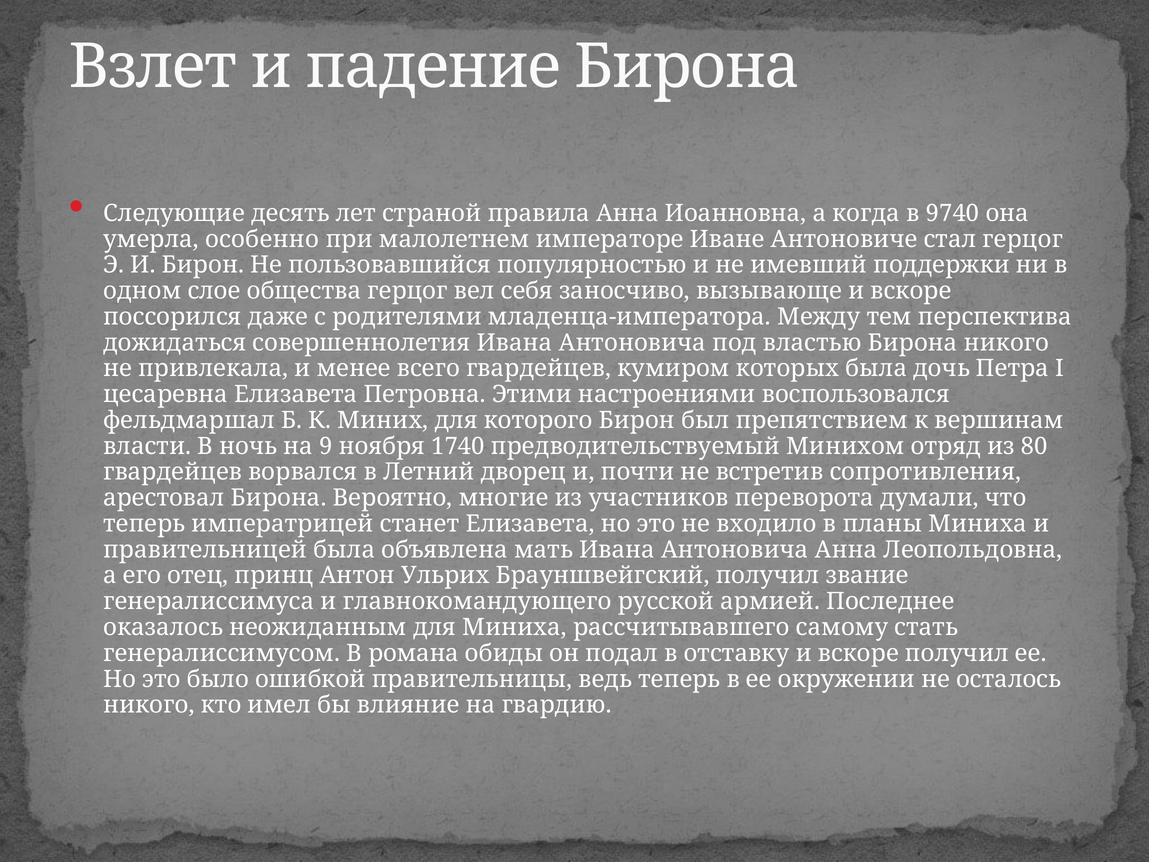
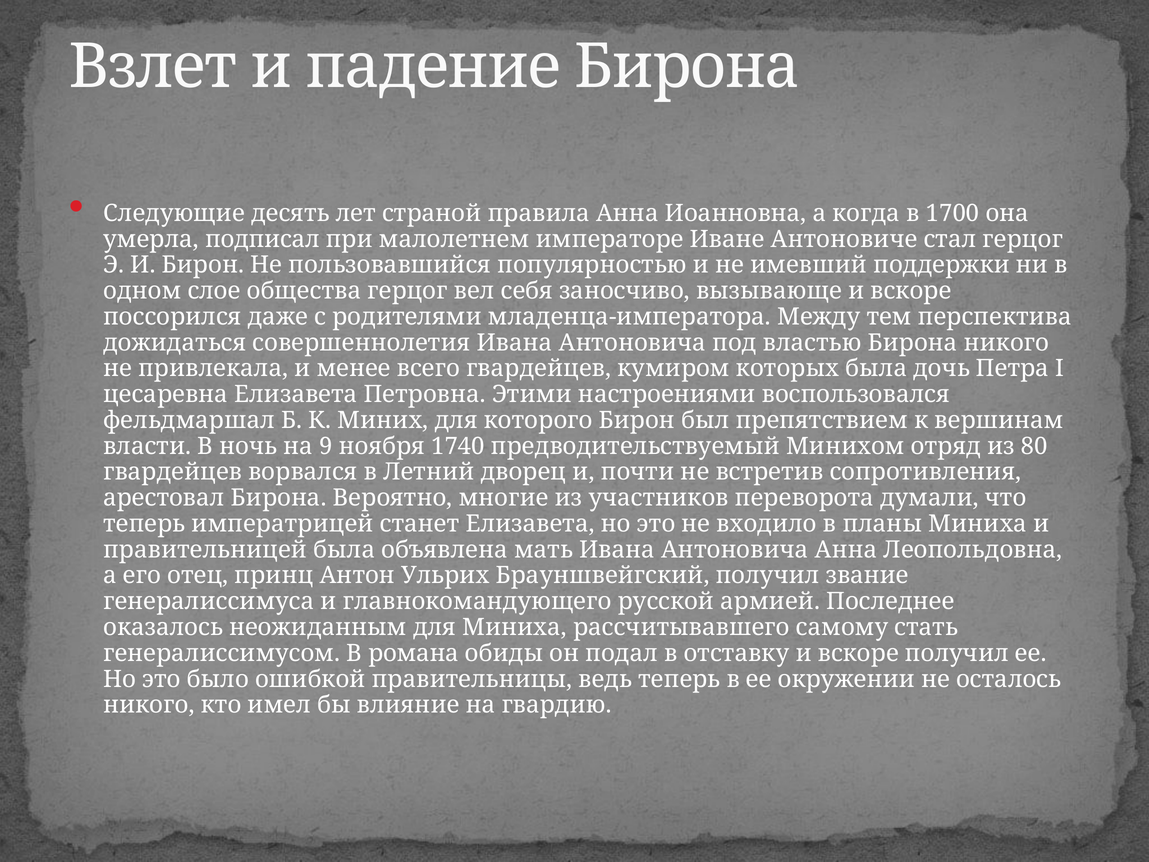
9740: 9740 -> 1700
особенно: особенно -> подписал
